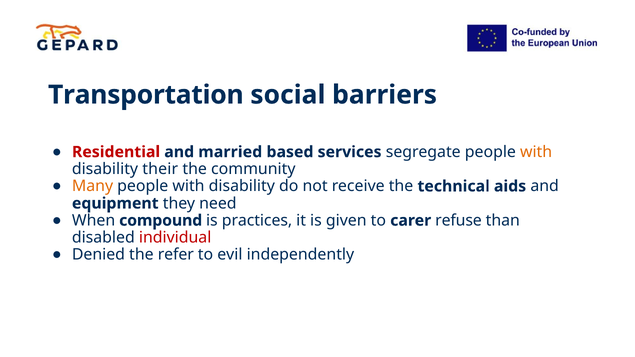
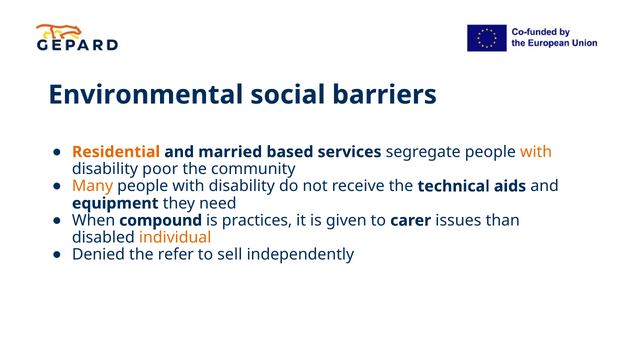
Transportation: Transportation -> Environmental
Residential colour: red -> orange
their: their -> poor
refuse: refuse -> issues
individual colour: red -> orange
evil: evil -> sell
